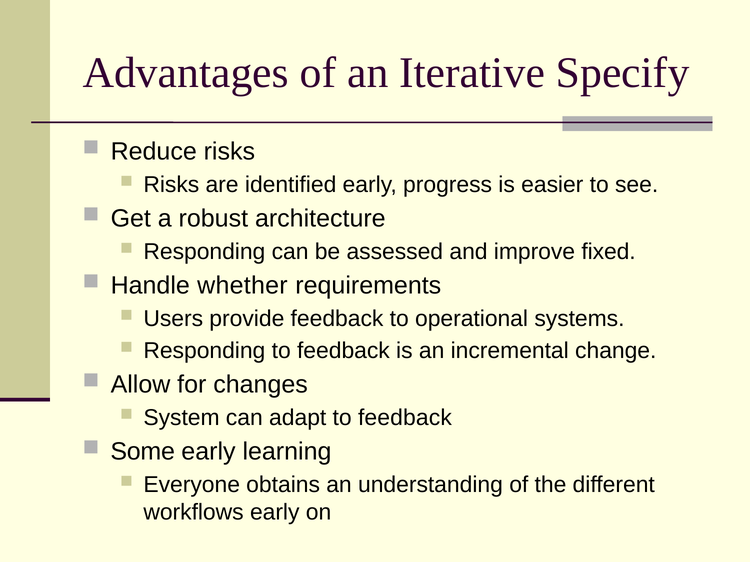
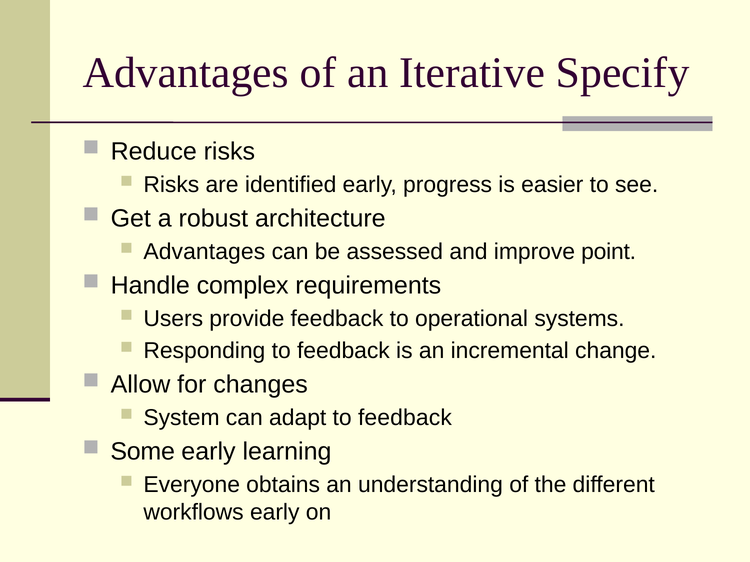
Responding at (204, 252): Responding -> Advantages
fixed: fixed -> point
whether: whether -> complex
